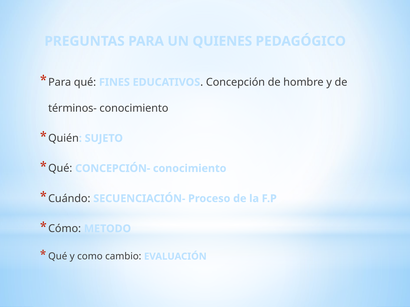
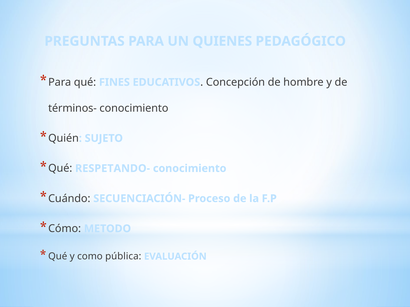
CONCEPCIÓN-: CONCEPCIÓN- -> RESPETANDO-
cambio: cambio -> pública
